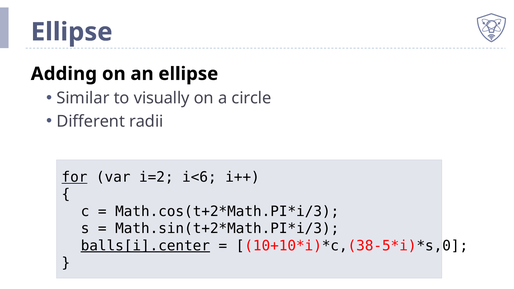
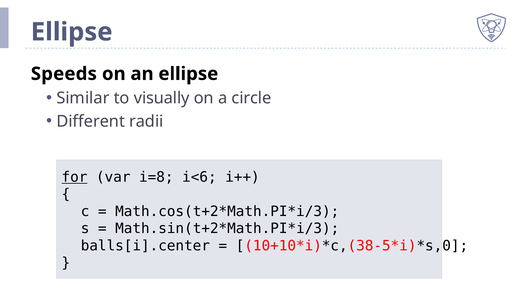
Adding: Adding -> Speeds
i=2: i=2 -> i=8
balls[i].center underline: present -> none
